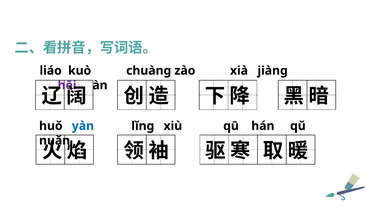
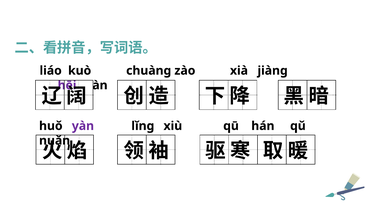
yàn colour: blue -> purple
